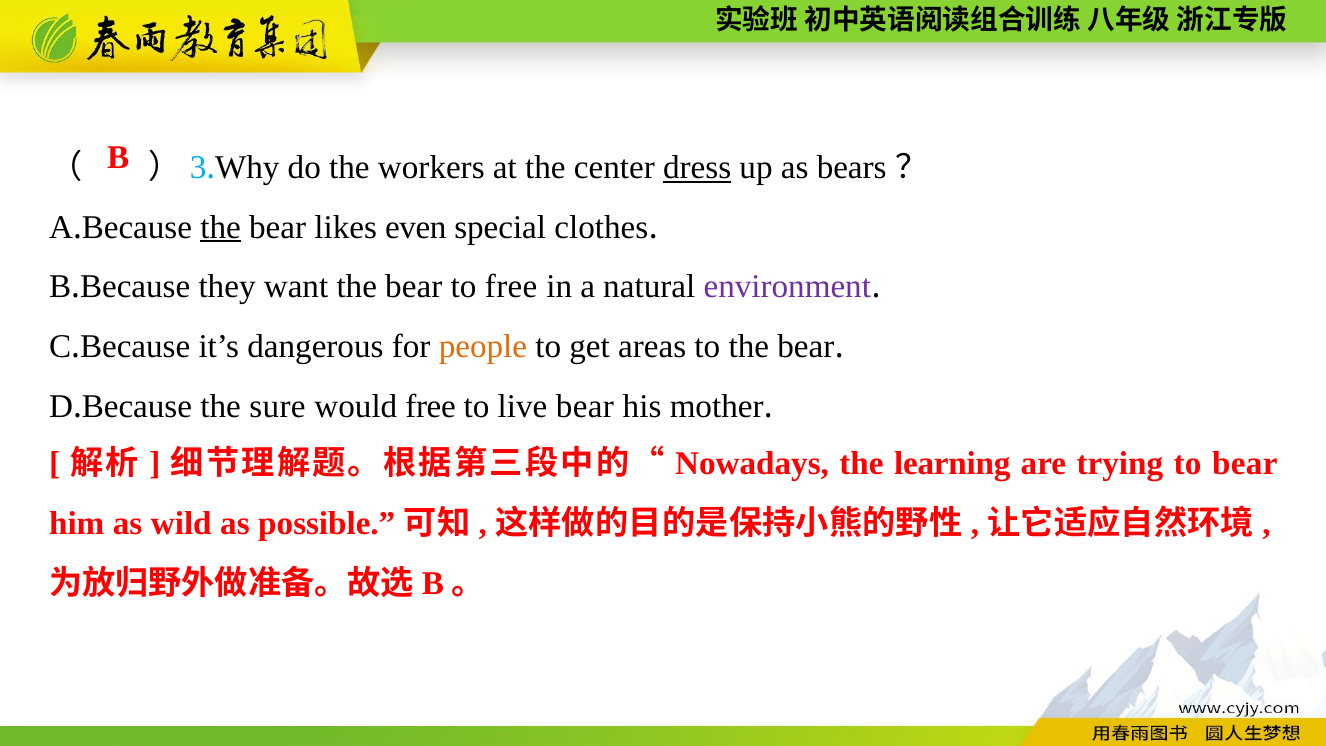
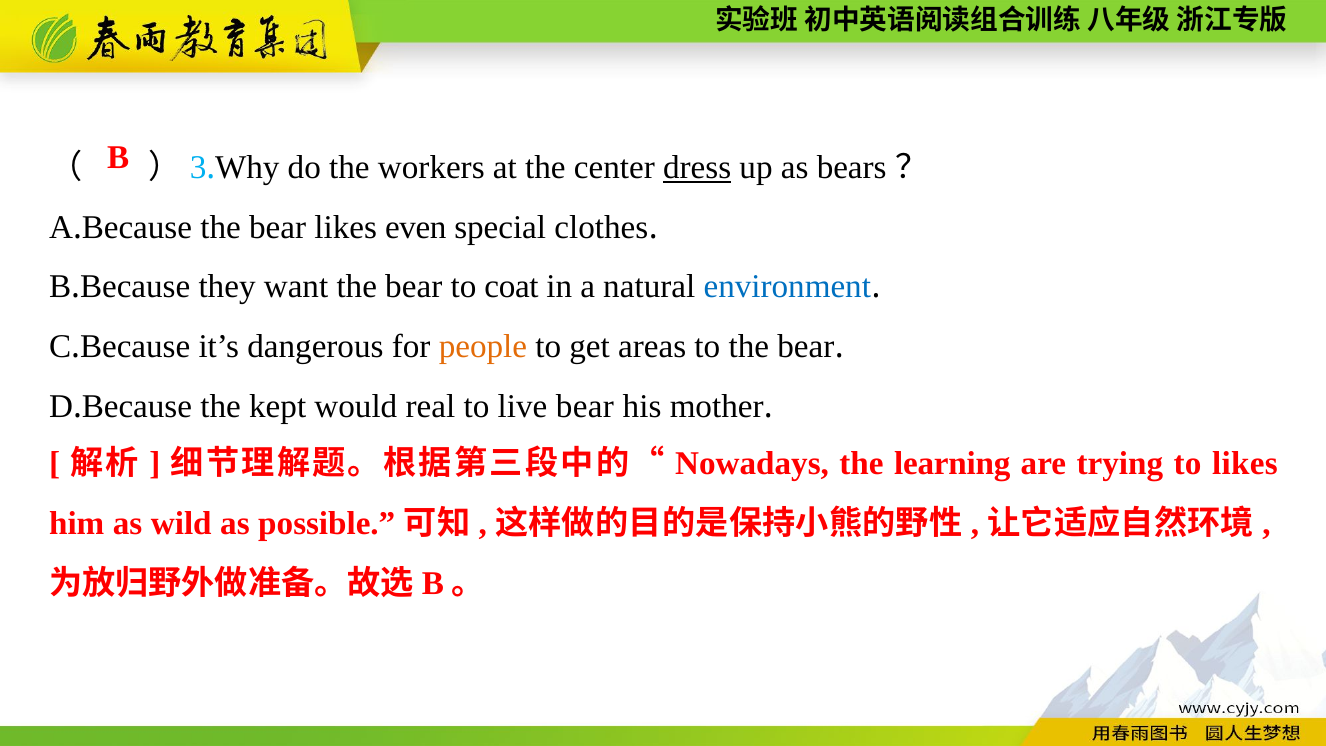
the at (221, 227) underline: present -> none
to free: free -> coat
environment colour: purple -> blue
sure: sure -> kept
would free: free -> real
to bear: bear -> likes
